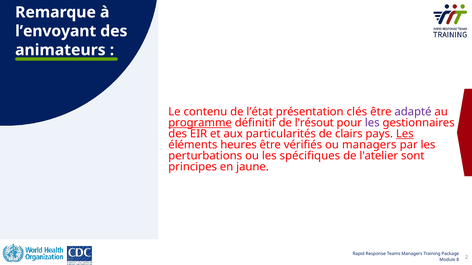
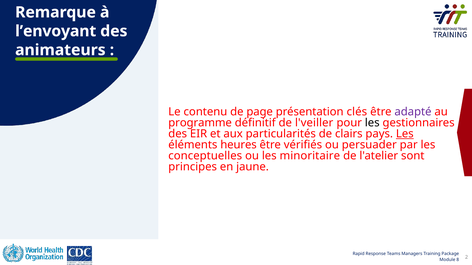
lʼétat: lʼétat -> page
programme underline: present -> none
l'résout: l'résout -> l'veiller
les at (372, 123) colour: purple -> black
ou managers: managers -> persuader
perturbations: perturbations -> conceptuelles
spécifiques: spécifiques -> minoritaire
